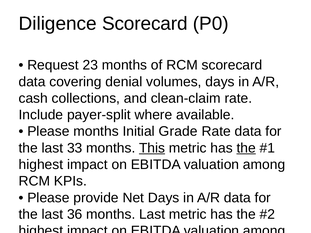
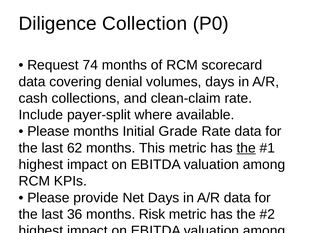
Diligence Scorecard: Scorecard -> Collection
23: 23 -> 74
33: 33 -> 62
This at (152, 148) underline: present -> none
months Last: Last -> Risk
